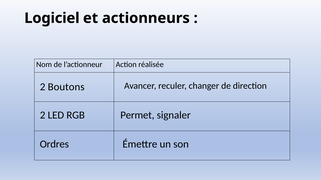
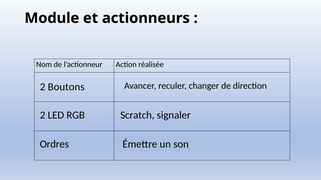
Logiciel: Logiciel -> Module
Permet: Permet -> Scratch
